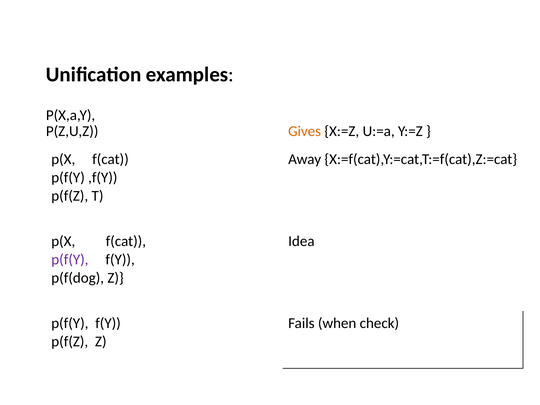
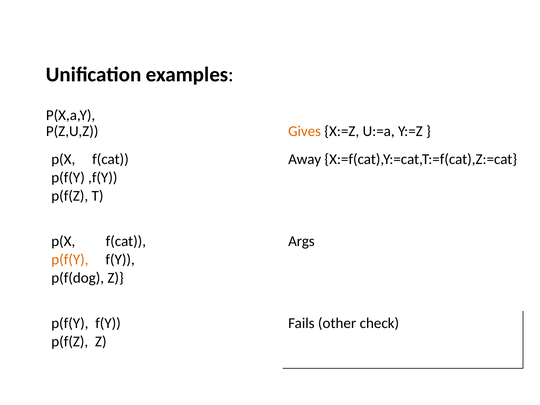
Idea: Idea -> Args
p(f(Y at (70, 260) colour: purple -> orange
when: when -> other
